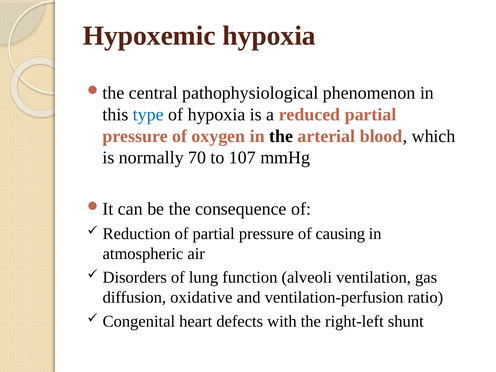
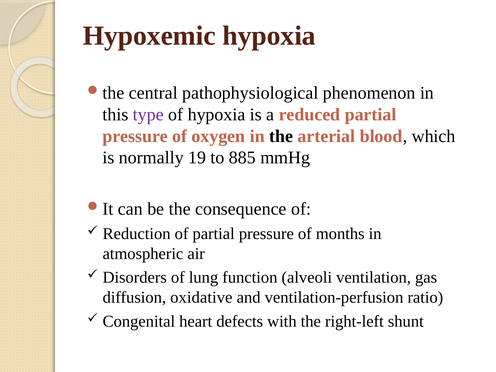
type colour: blue -> purple
70: 70 -> 19
107: 107 -> 885
causing: causing -> months
